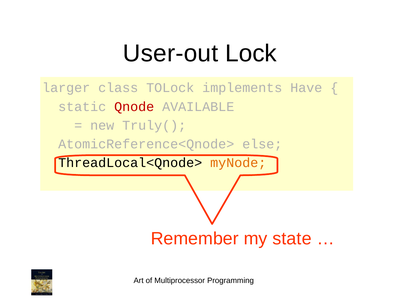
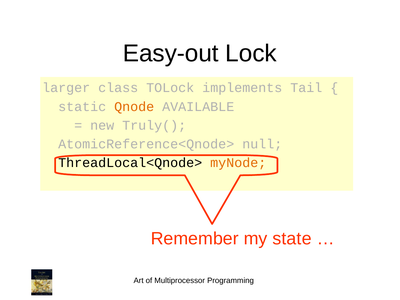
User-out: User-out -> Easy-out
Have: Have -> Tail
Qnode colour: red -> orange
else: else -> null
